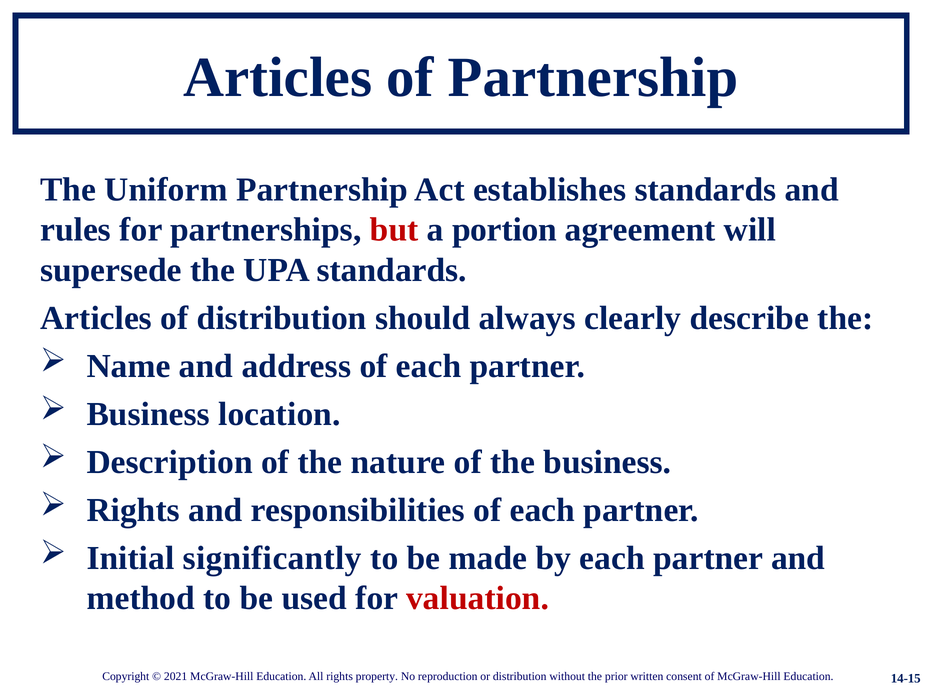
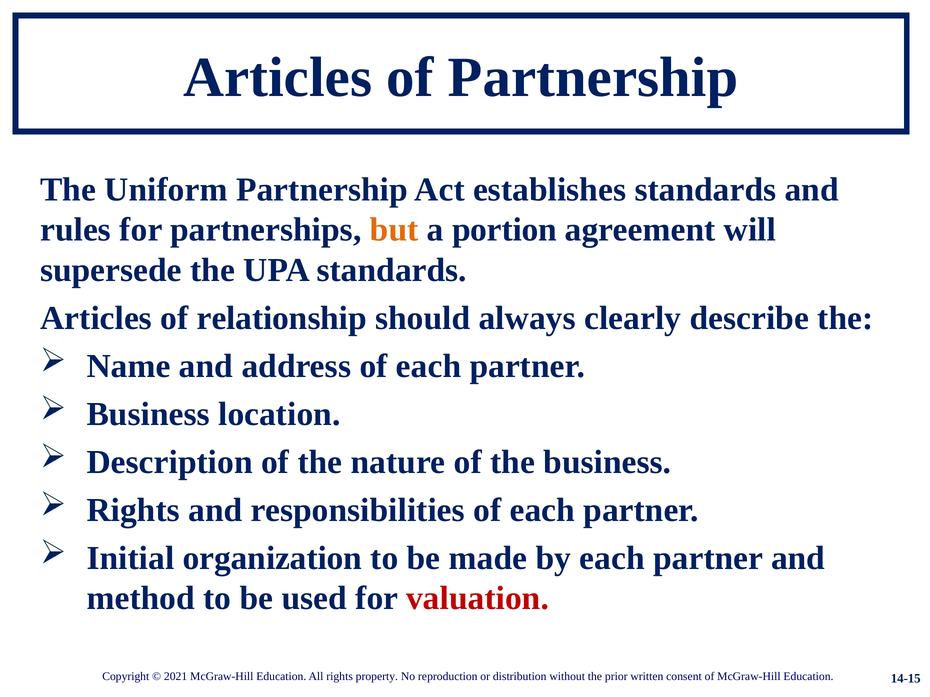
but colour: red -> orange
of distribution: distribution -> relationship
significantly: significantly -> organization
